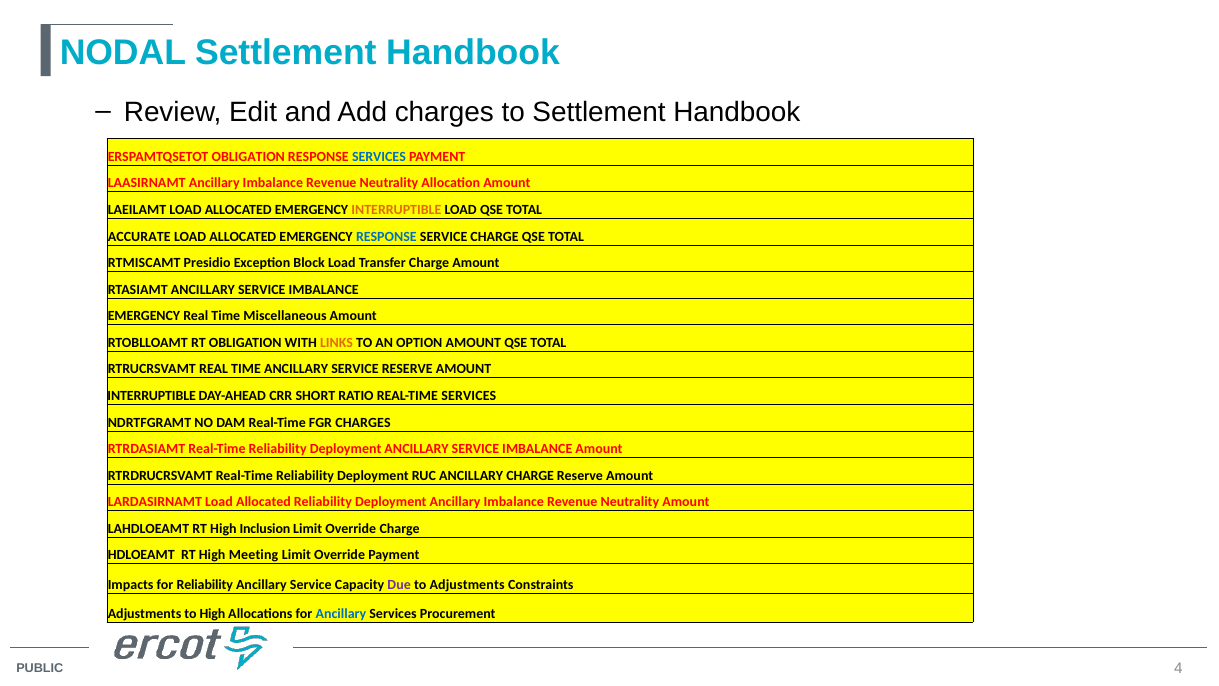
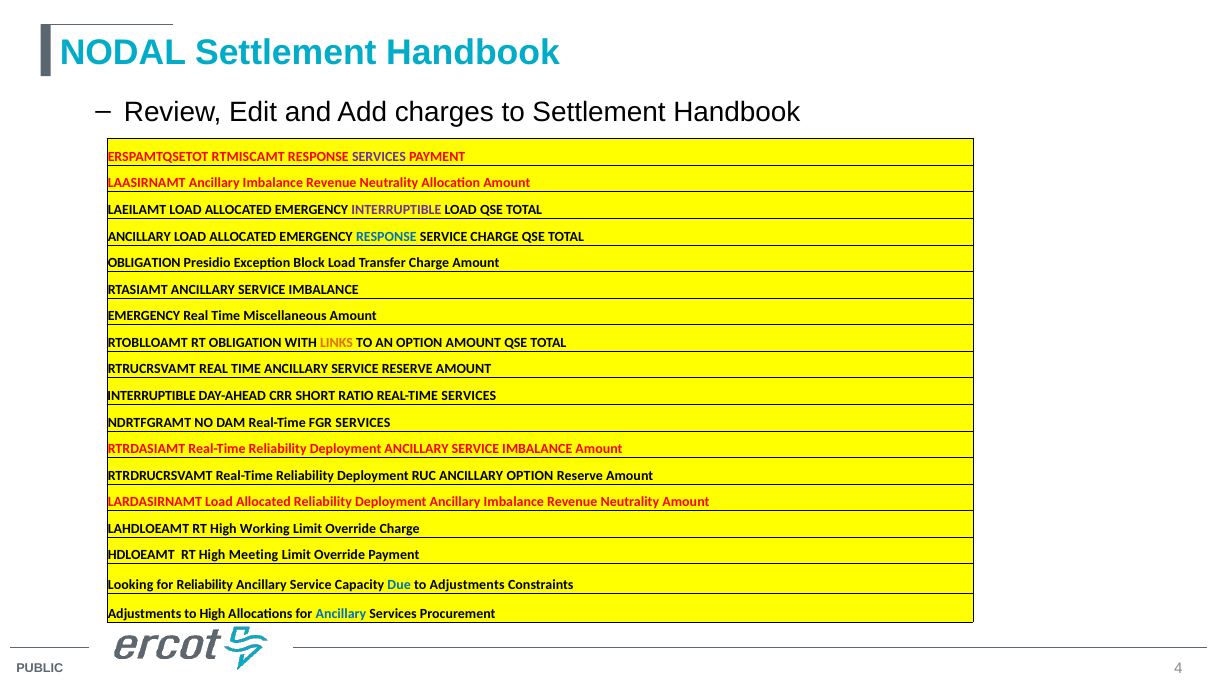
ERSPAMTQSETOT OBLIGATION: OBLIGATION -> RTMISCAMT
SERVICES at (379, 157) colour: blue -> purple
INTERRUPTIBLE at (396, 210) colour: orange -> purple
ACCURATE at (139, 236): ACCURATE -> ANCILLARY
RTMISCAMT at (144, 263): RTMISCAMT -> OBLIGATION
FGR CHARGES: CHARGES -> SERVICES
ANCILLARY CHARGE: CHARGE -> OPTION
Inclusion: Inclusion -> Working
Impacts: Impacts -> Looking
Due colour: purple -> blue
